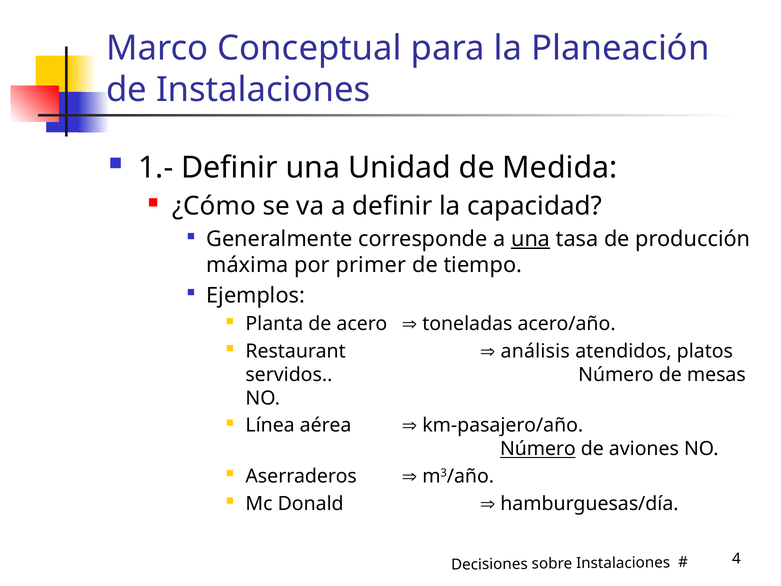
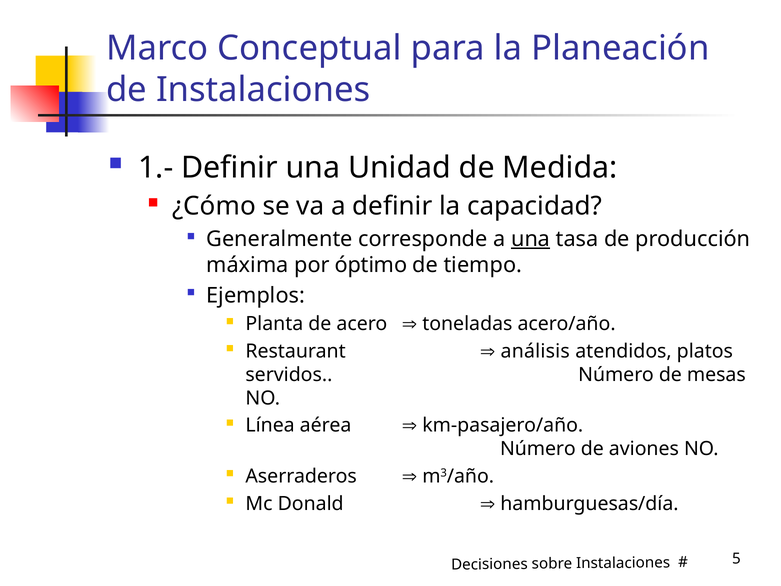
primer: primer -> óptimo
Número at (538, 449) underline: present -> none
4: 4 -> 5
